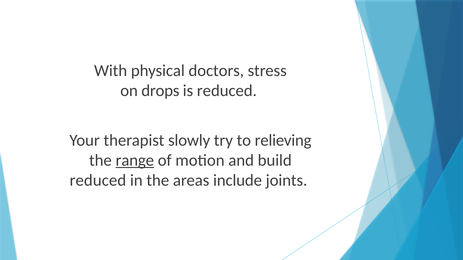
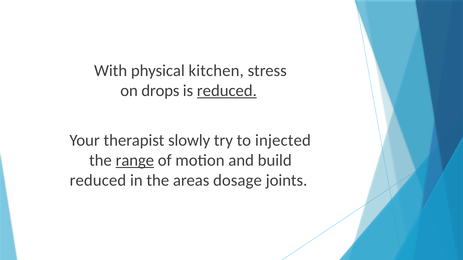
doctors: doctors -> kitchen
reduced at (227, 91) underline: none -> present
relieving: relieving -> injected
include: include -> dosage
